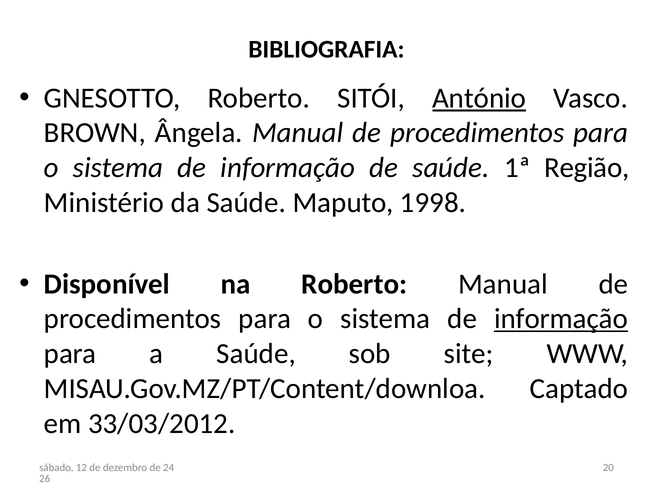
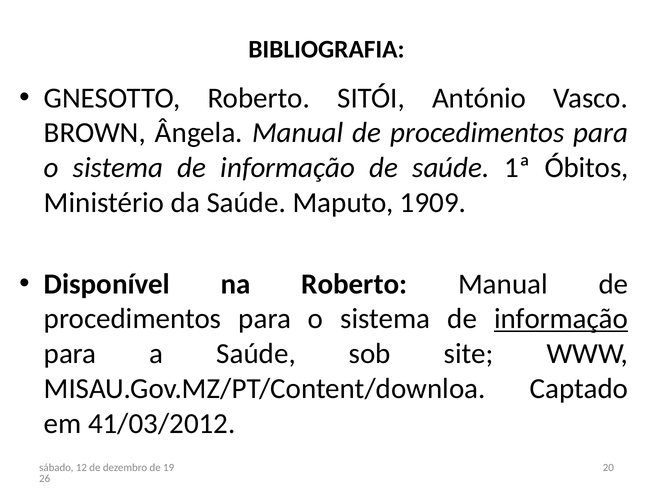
António underline: present -> none
Região: Região -> Óbitos
1998: 1998 -> 1909
33/03/2012: 33/03/2012 -> 41/03/2012
24: 24 -> 19
